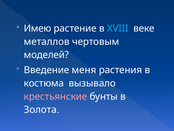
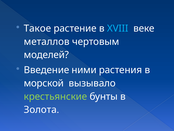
Имею: Имею -> Такое
меня: меня -> ними
костюма: костюма -> морской
крестьянские colour: pink -> light green
